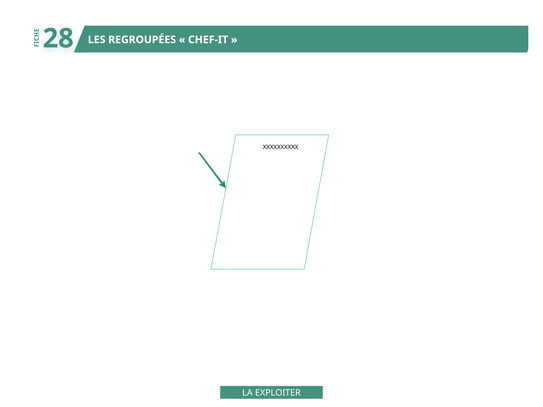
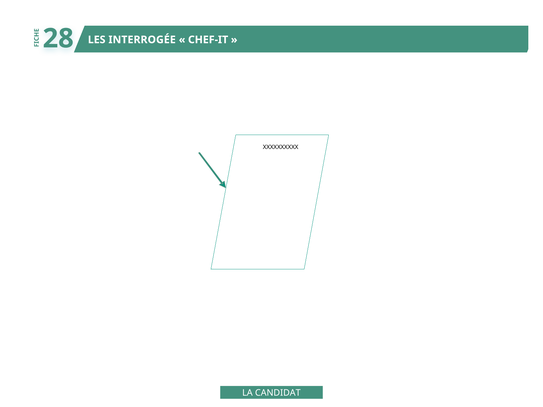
REGROUPÉES: REGROUPÉES -> INTERROGÉE
EXPLOITER: EXPLOITER -> CANDIDAT
